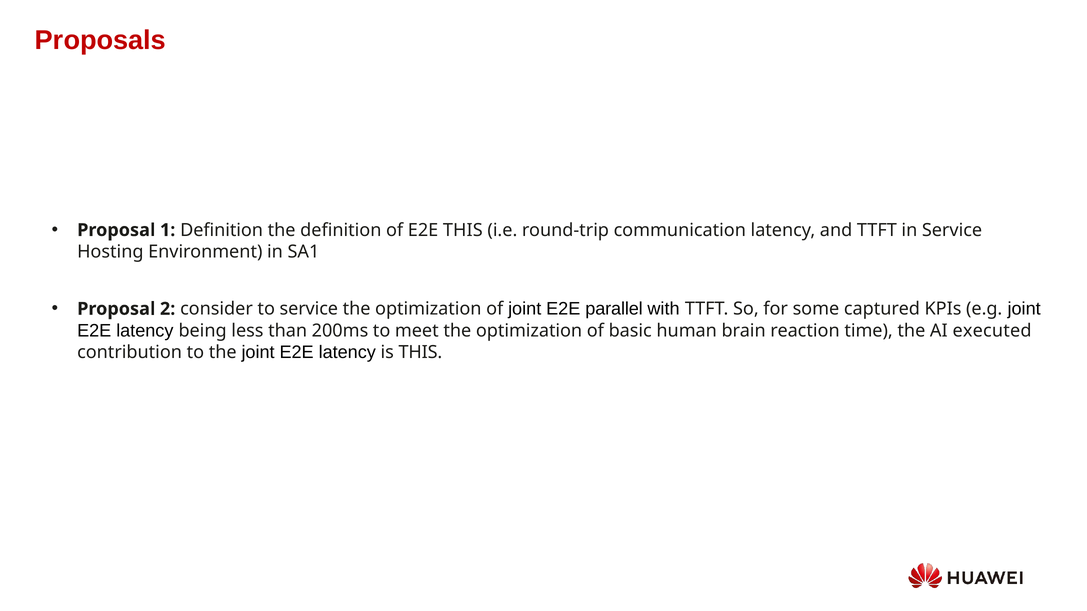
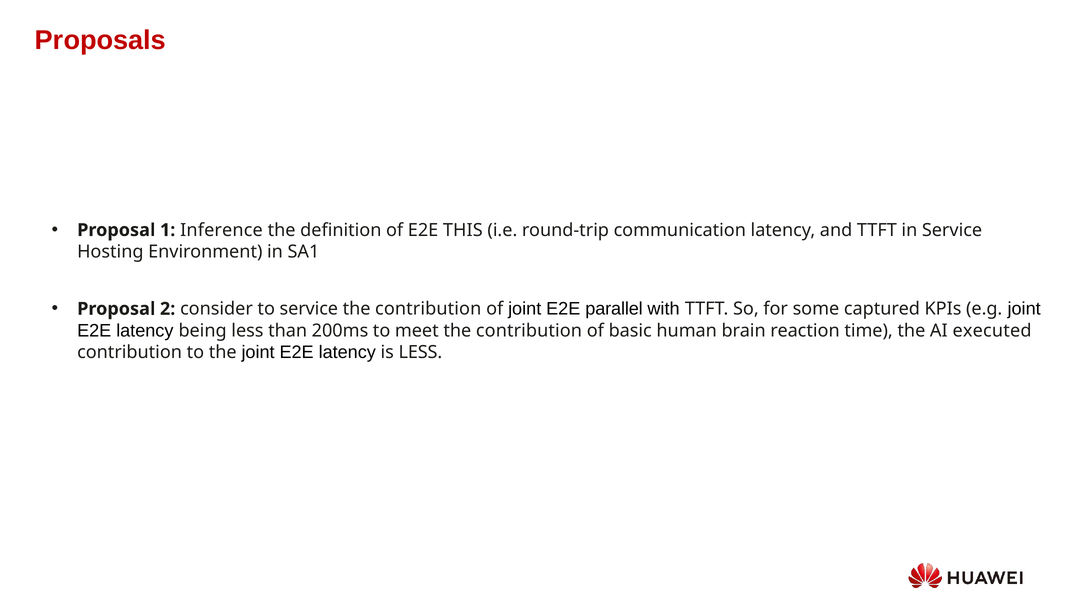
1 Definition: Definition -> Inference
optimization at (428, 309): optimization -> contribution
meet the optimization: optimization -> contribution
is THIS: THIS -> LESS
